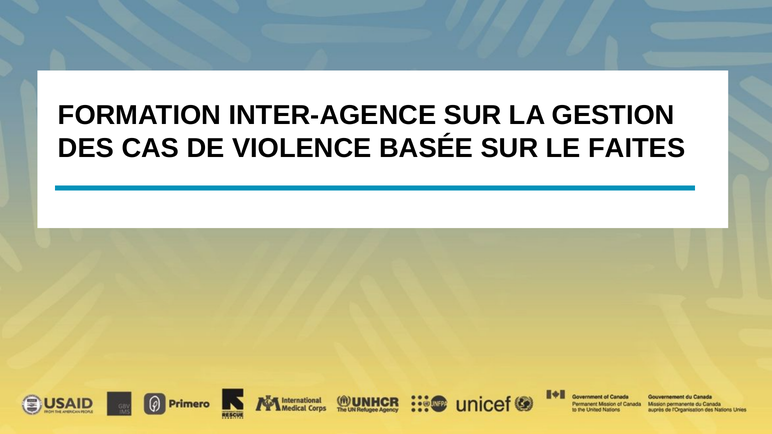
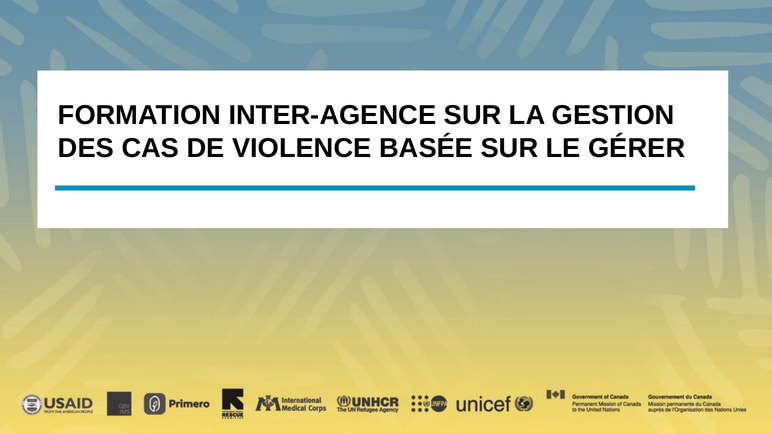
FAITES: FAITES -> GÉRER
